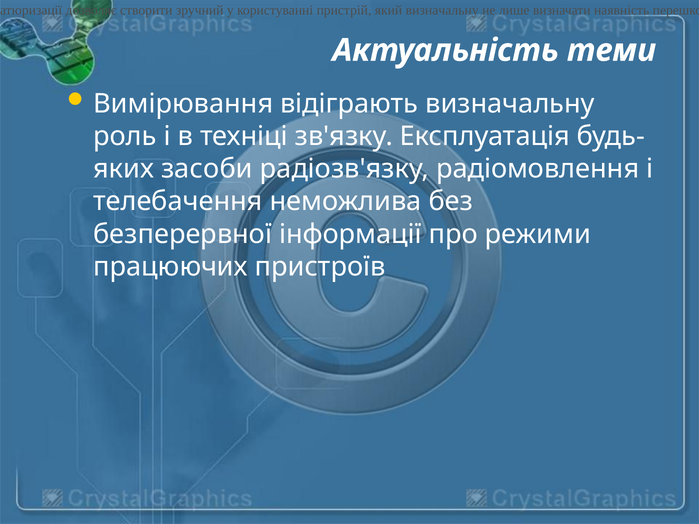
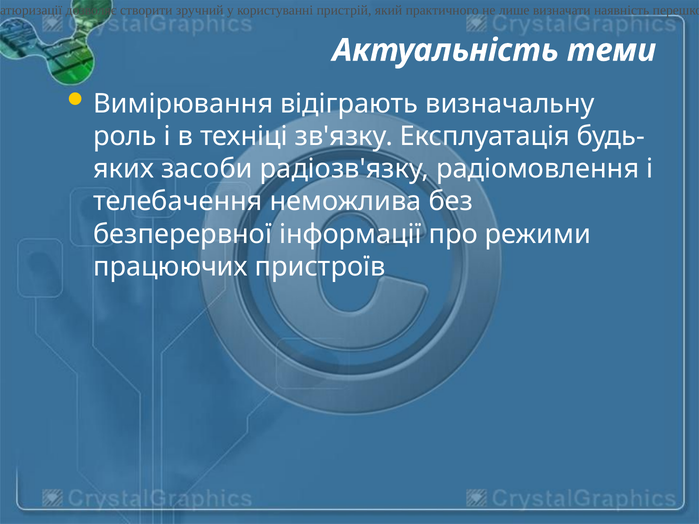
який визначальну: визначальну -> практичного
